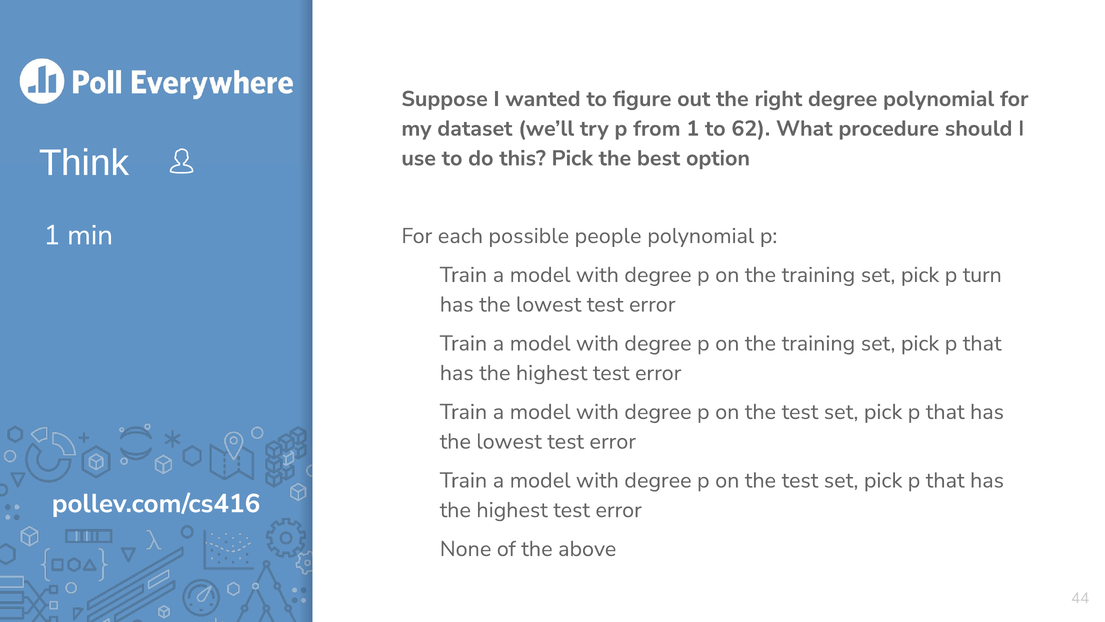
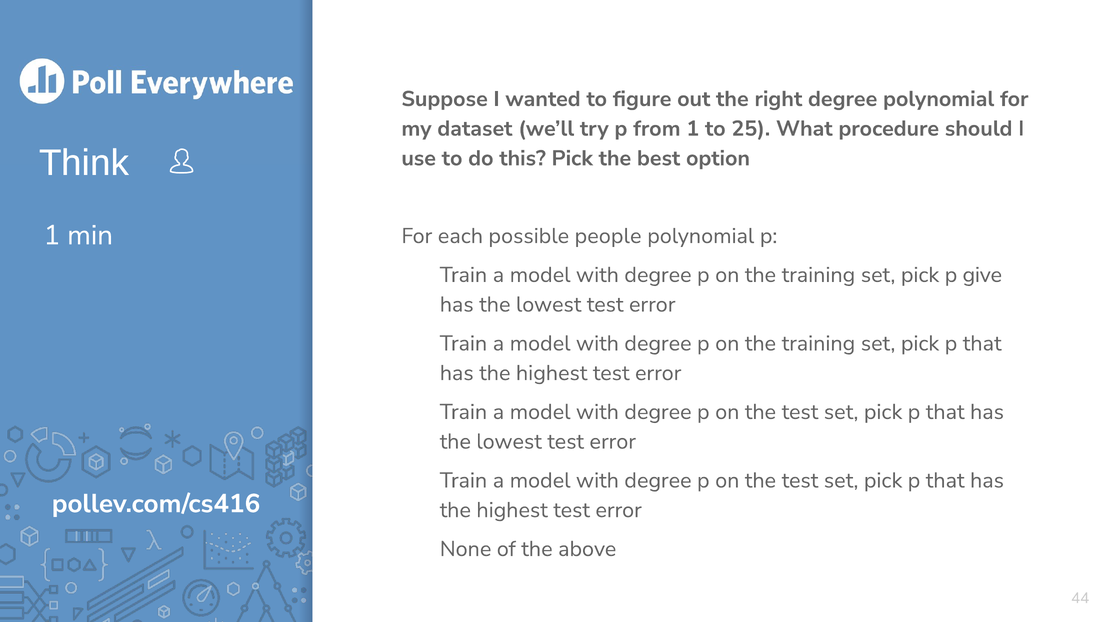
62: 62 -> 25
turn: turn -> give
